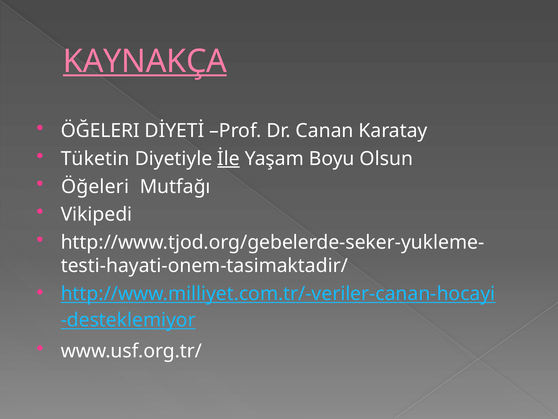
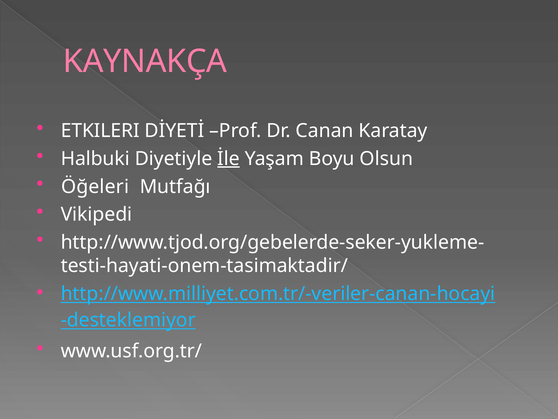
KAYNAKÇA underline: present -> none
ÖĞELERI at (100, 131): ÖĞELERI -> ETKILERI
Tüketin: Tüketin -> Halbuki
